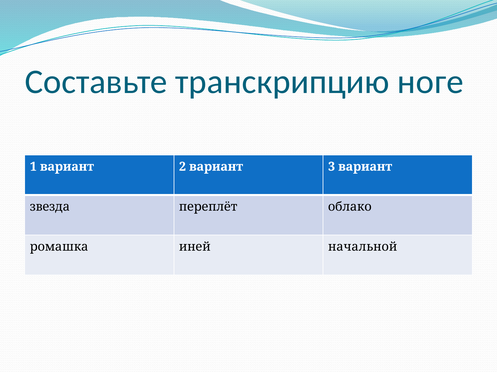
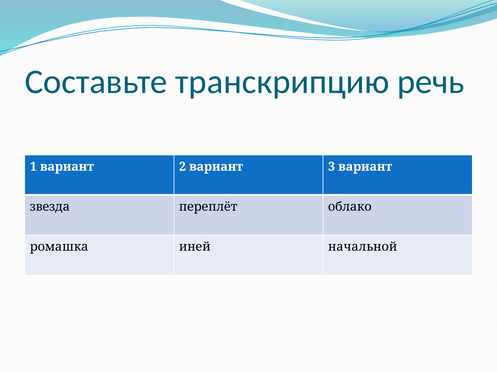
ноге: ноге -> речь
